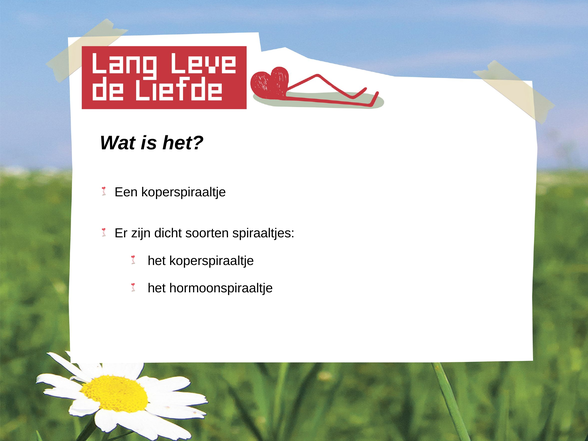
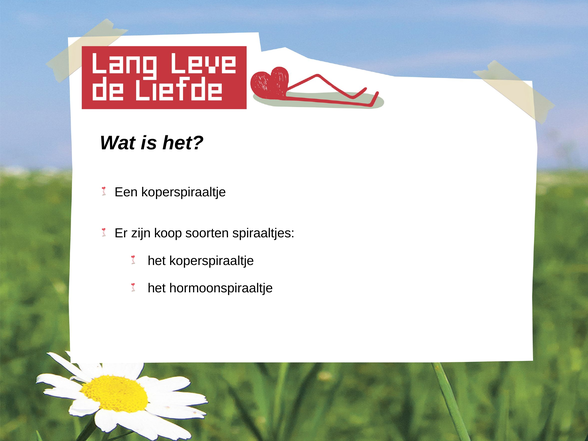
dicht: dicht -> koop
